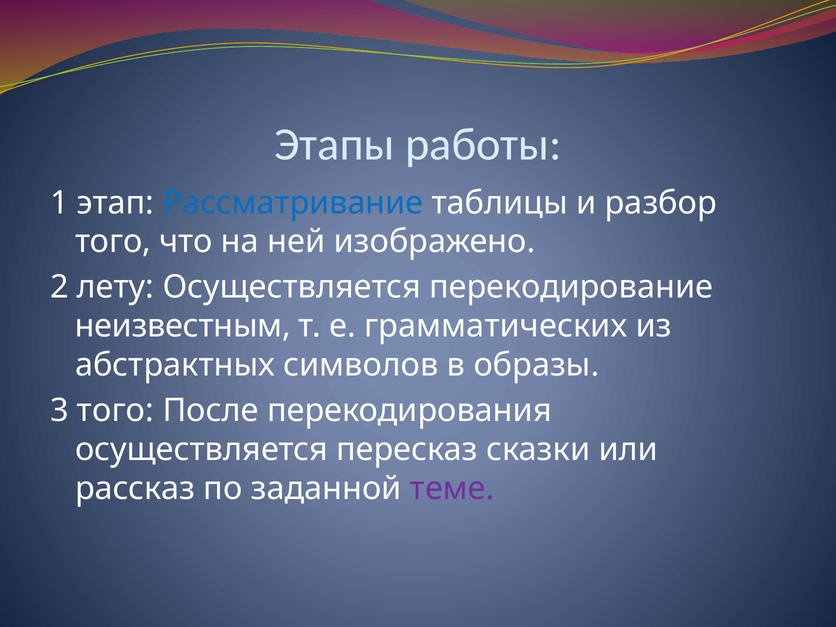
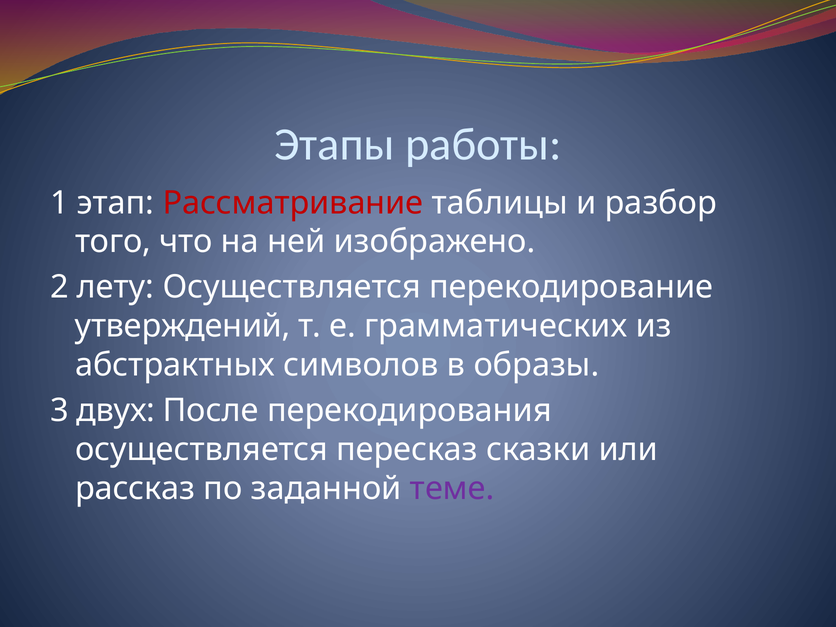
Рассматривание colour: blue -> red
неизвестным: неизвестным -> утверждений
3 того: того -> двух
